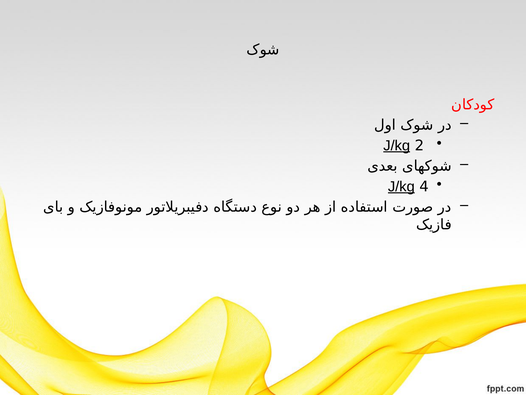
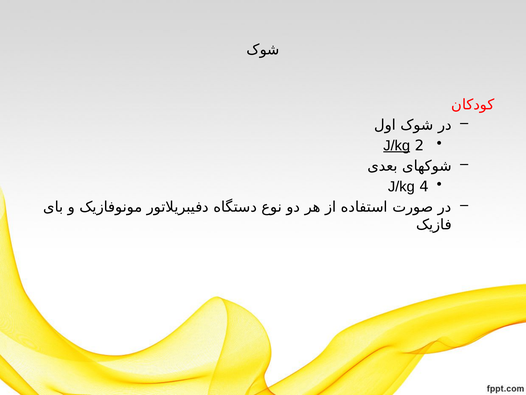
J/kg at (401, 186) underline: present -> none
